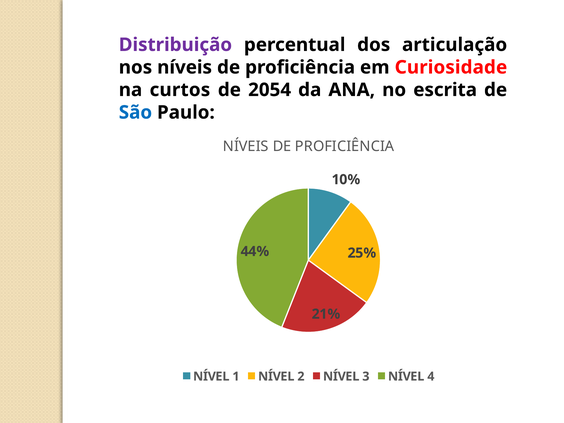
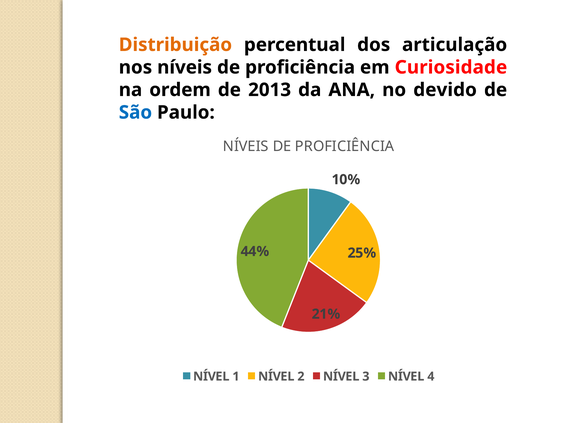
Distribuição colour: purple -> orange
curtos: curtos -> ordem
2054: 2054 -> 2013
escrita: escrita -> devido
